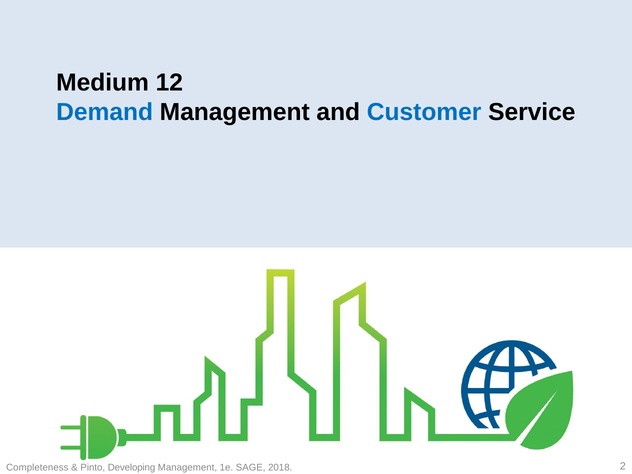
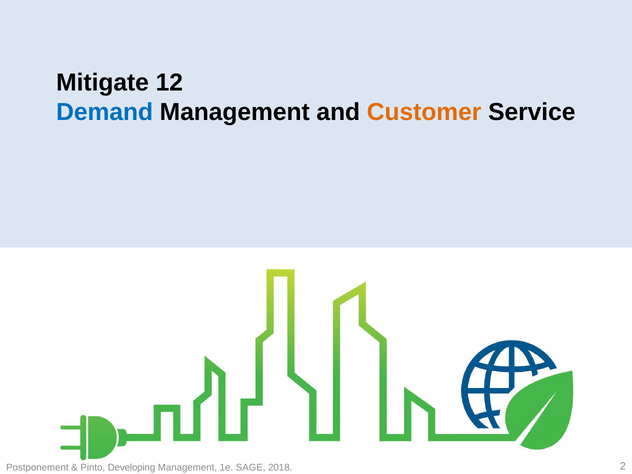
Medium: Medium -> Mitigate
Customer colour: blue -> orange
Completeness: Completeness -> Postponement
